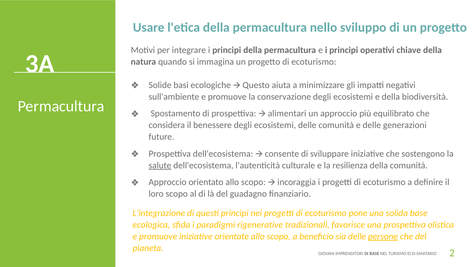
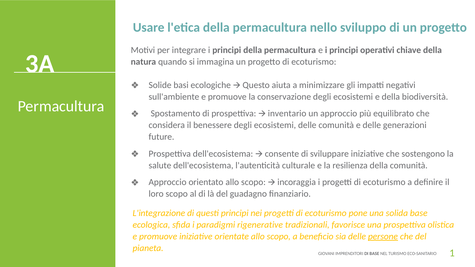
alimentari: alimentari -> inventario
salute underline: present -> none
2: 2 -> 1
